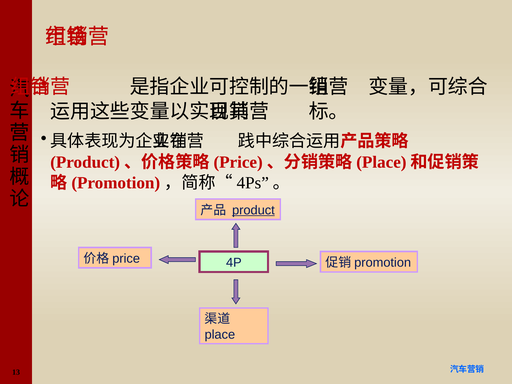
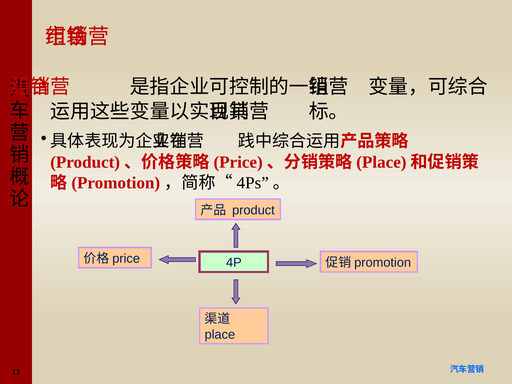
product underline: present -> none
